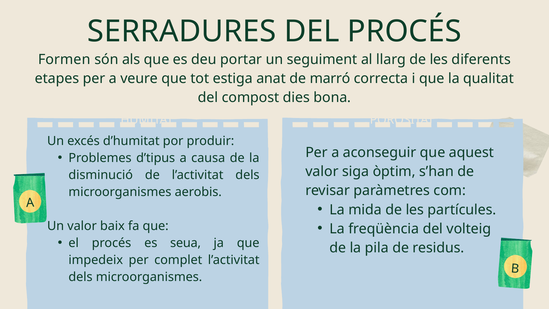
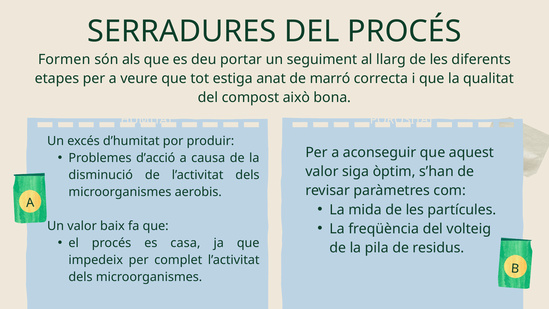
dies: dies -> això
d’tipus: d’tipus -> d’acció
seua: seua -> casa
